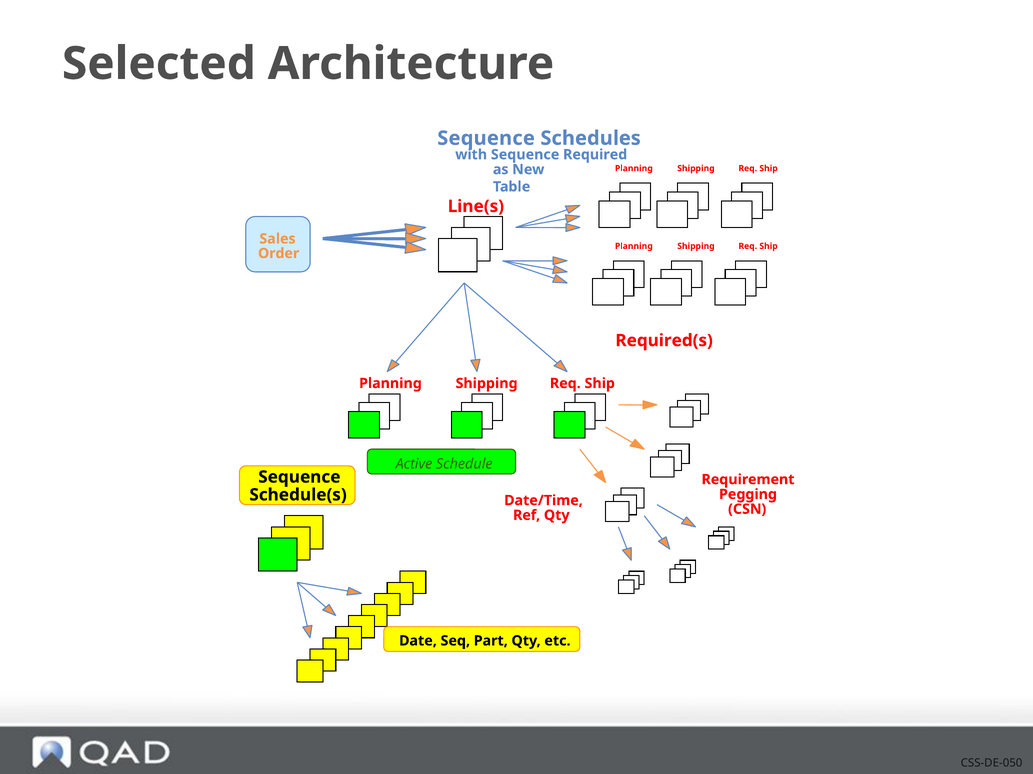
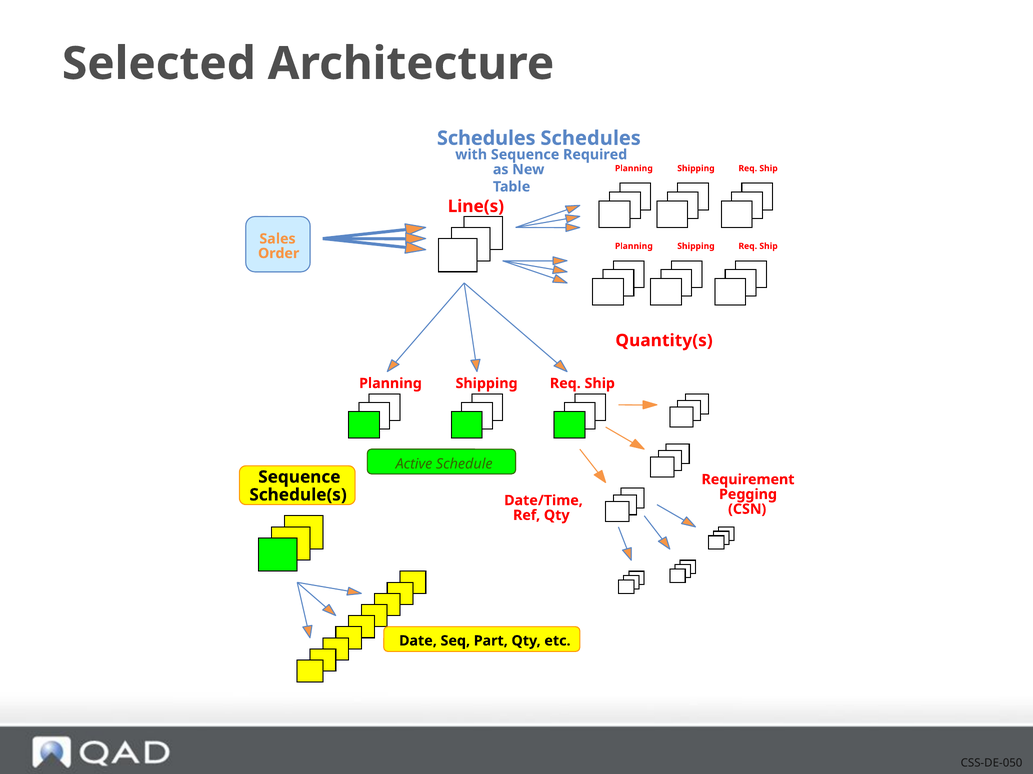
Sequence at (486, 138): Sequence -> Schedules
Required(s: Required(s -> Quantity(s
